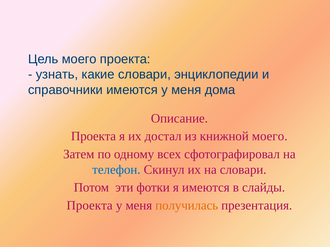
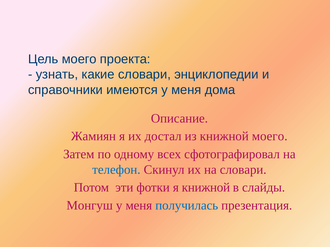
Проекта at (94, 137): Проекта -> Жамиян
я имеются: имеются -> книжной
Проекта at (90, 206): Проекта -> Монгуш
получилась colour: orange -> blue
